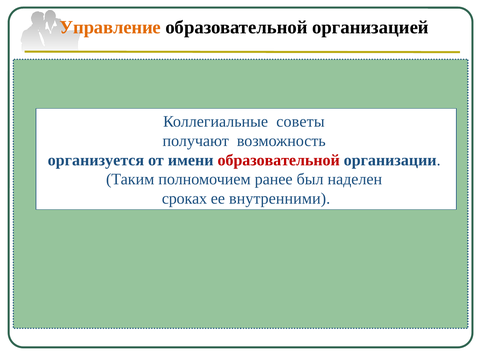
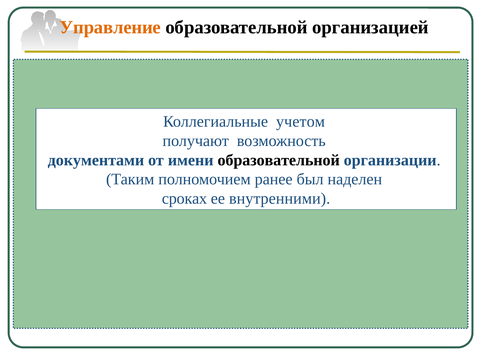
советы: советы -> учетом
организуется: организуется -> документами
образовательной at (279, 160) colour: red -> black
